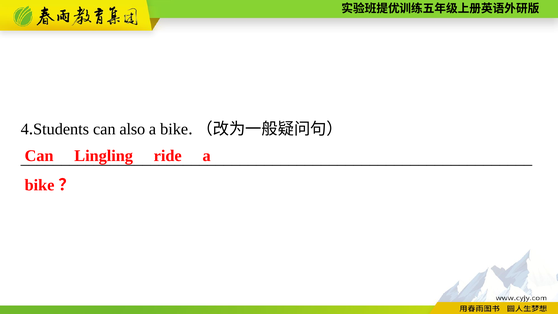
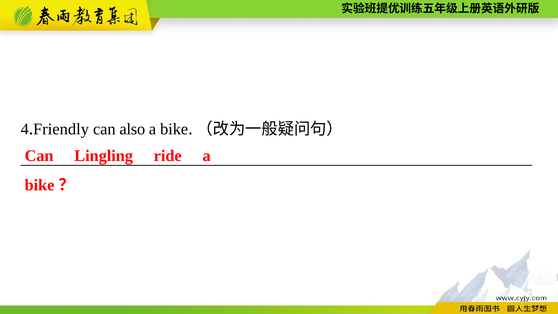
Students: Students -> Friendly
